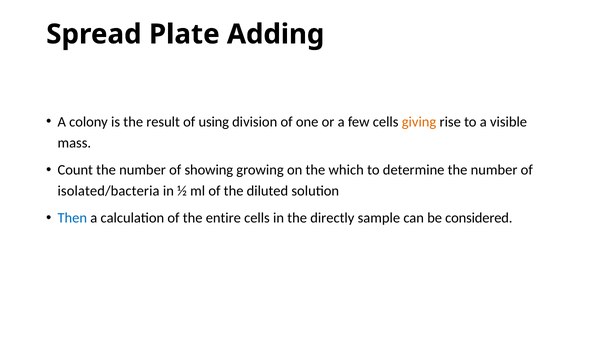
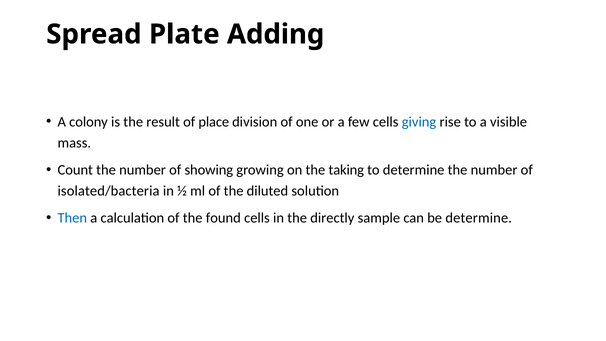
using: using -> place
giving colour: orange -> blue
which: which -> taking
entire: entire -> found
be considered: considered -> determine
